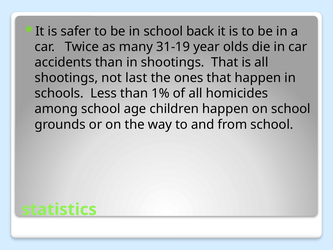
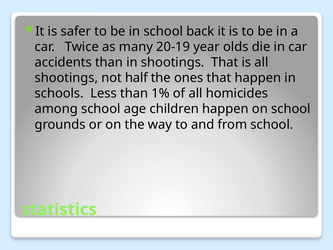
31-19: 31-19 -> 20-19
last: last -> half
